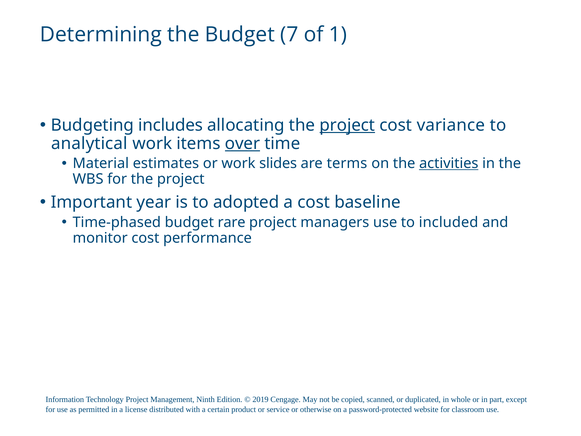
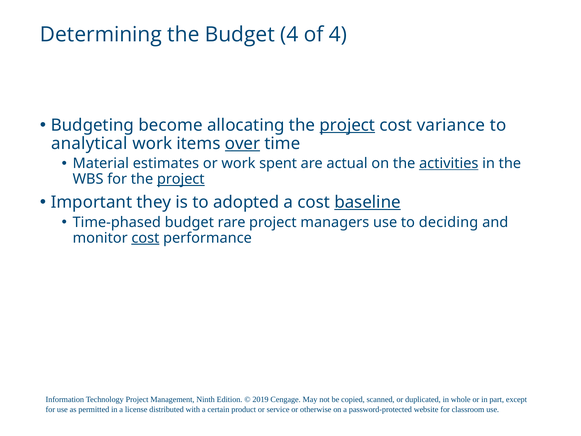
Budget 7: 7 -> 4
of 1: 1 -> 4
includes: includes -> become
slides: slides -> spent
terms: terms -> actual
project at (181, 179) underline: none -> present
year: year -> they
baseline underline: none -> present
included: included -> deciding
cost at (145, 238) underline: none -> present
